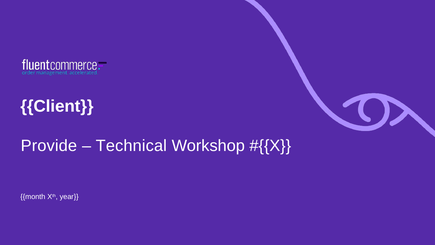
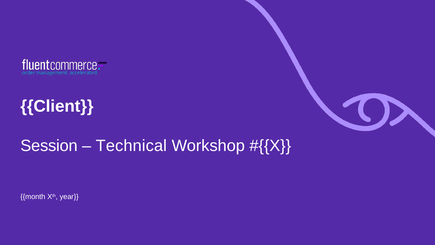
Provide: Provide -> Session
